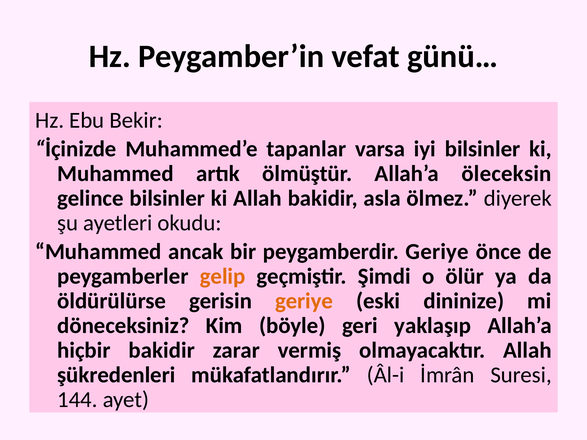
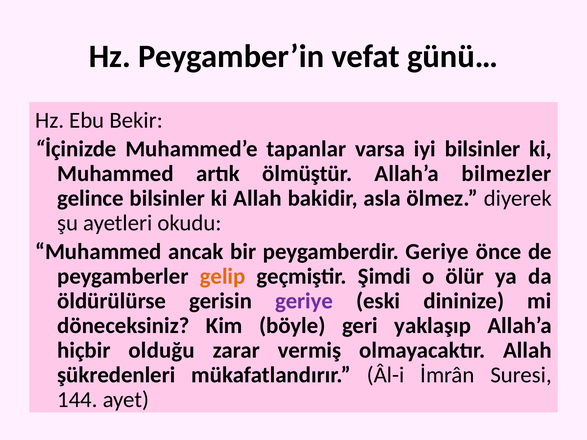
öleceksin: öleceksin -> bilmezler
geriye at (304, 301) colour: orange -> purple
hiçbir bakidir: bakidir -> olduğu
